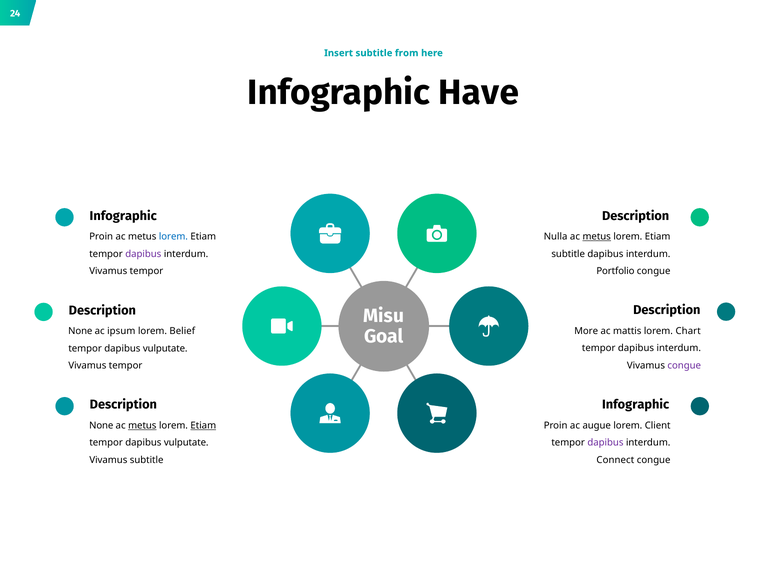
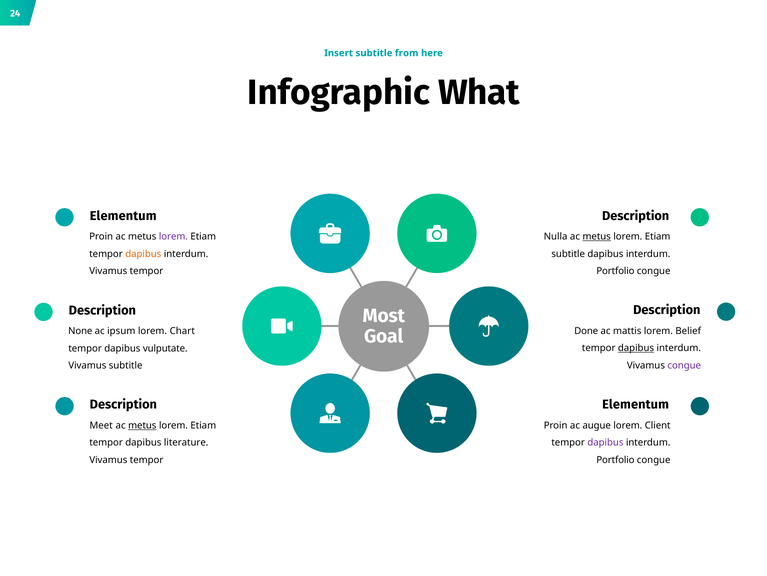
Have: Have -> What
Infographic at (123, 216): Infographic -> Elementum
lorem at (173, 236) colour: blue -> purple
dapibus at (143, 254) colour: purple -> orange
Misu: Misu -> Most
More: More -> Done
Chart: Chart -> Belief
Belief: Belief -> Chart
dapibus at (636, 348) underline: none -> present
tempor at (126, 365): tempor -> subtitle
Infographic at (636, 404): Infographic -> Elementum
None at (101, 425): None -> Meet
Etiam at (203, 425) underline: present -> none
vulputate at (186, 442): vulputate -> literature
subtitle at (147, 459): subtitle -> tempor
Connect at (615, 459): Connect -> Portfolio
